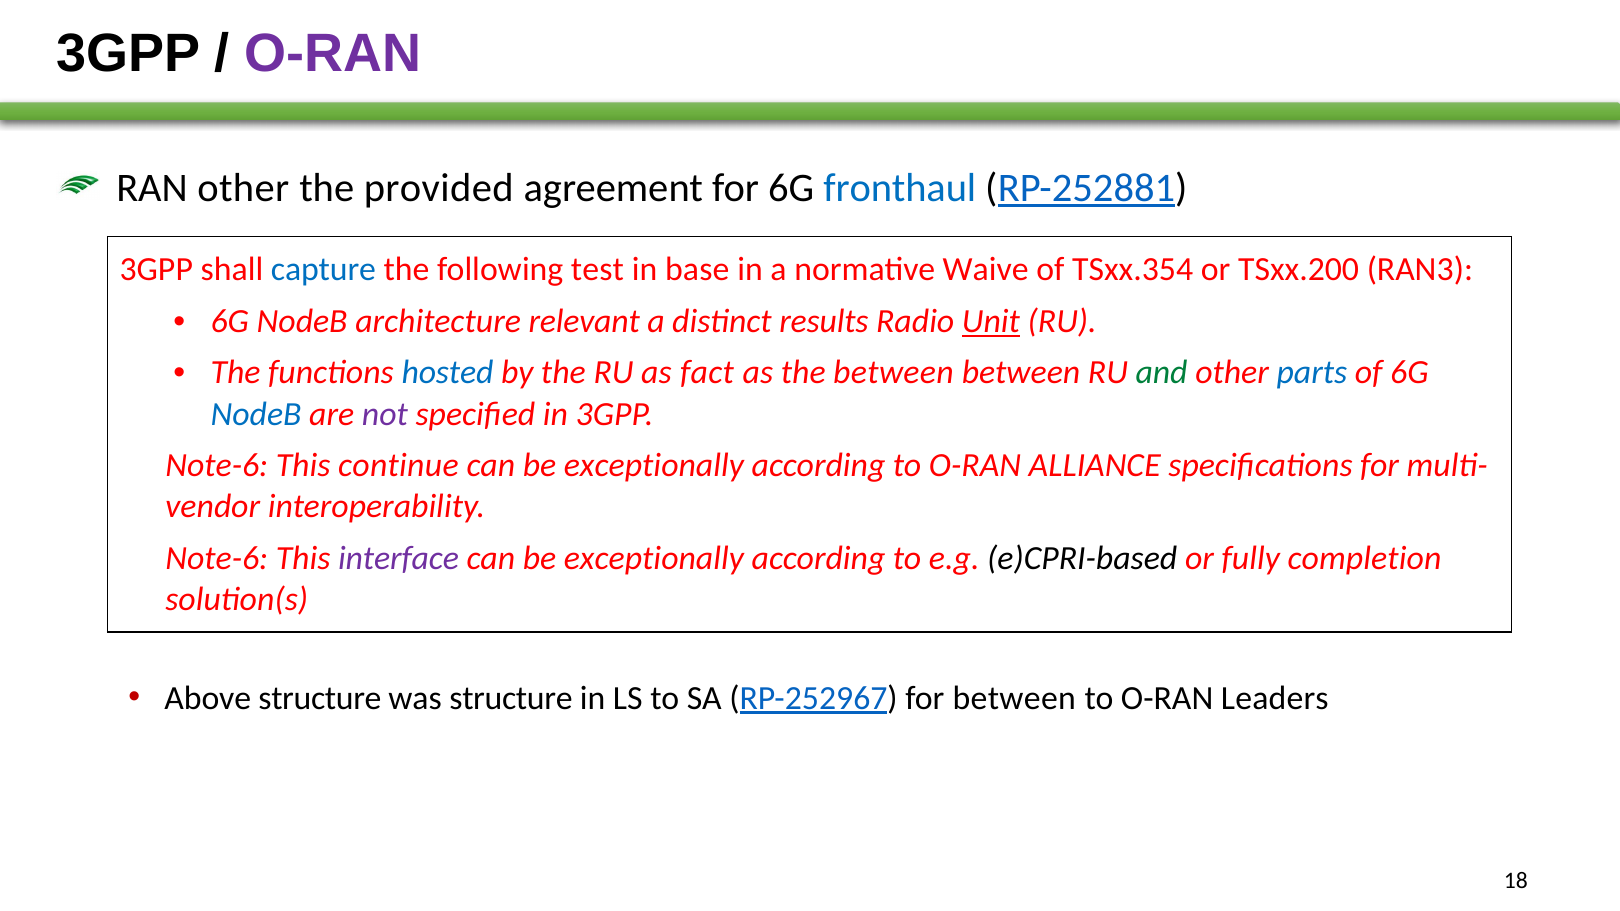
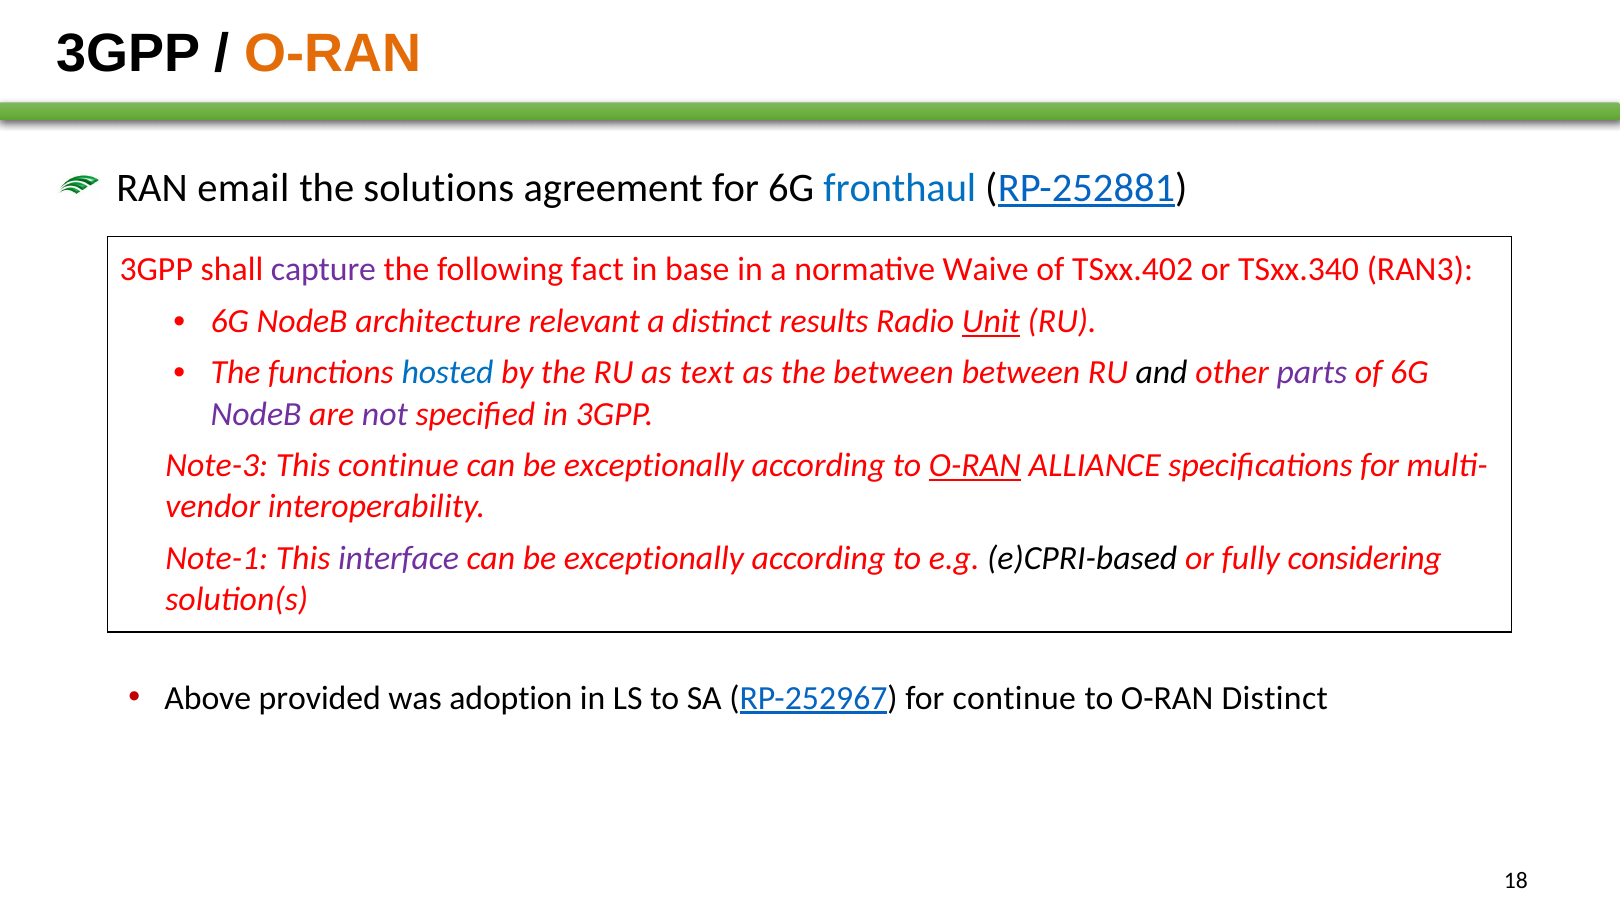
O-RAN at (333, 53) colour: purple -> orange
RAN other: other -> email
provided: provided -> solutions
capture colour: blue -> purple
test: test -> fact
TSxx.354: TSxx.354 -> TSxx.402
TSxx.200: TSxx.200 -> TSxx.340
fact: fact -> text
and colour: green -> black
parts colour: blue -> purple
NodeB at (256, 414) colour: blue -> purple
Note-6 at (217, 466): Note-6 -> Note-3
O-RAN at (975, 466) underline: none -> present
Note-6 at (217, 558): Note-6 -> Note-1
completion: completion -> considering
Above structure: structure -> provided
was structure: structure -> adoption
for between: between -> continue
O-RAN Leaders: Leaders -> Distinct
